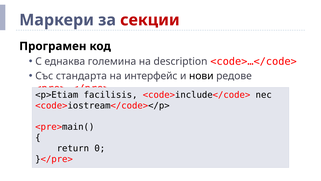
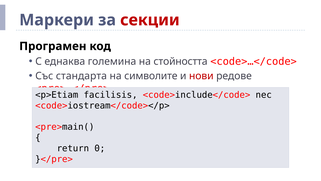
description: description -> стойността
интерфейс: интерфейс -> символите
нови colour: black -> red
